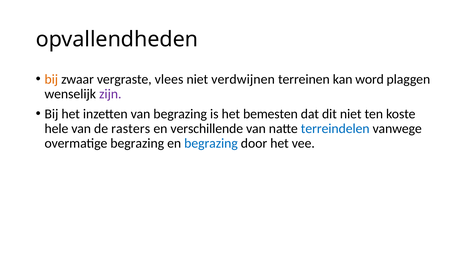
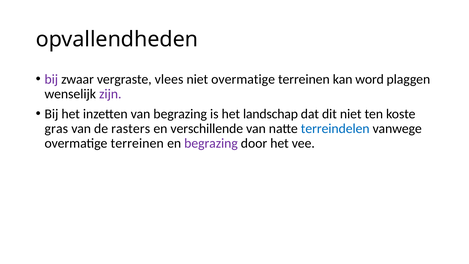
bij at (51, 79) colour: orange -> purple
niet verdwijnen: verdwijnen -> overmatige
bemesten: bemesten -> landschap
hele: hele -> gras
begrazing at (137, 143): begrazing -> terreinen
begrazing at (211, 143) colour: blue -> purple
